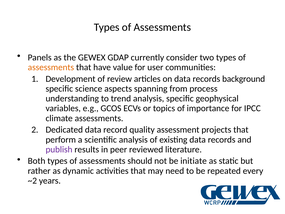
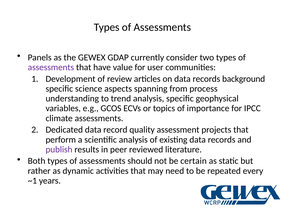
assessments at (51, 67) colour: orange -> purple
initiate: initiate -> certain
~2: ~2 -> ~1
